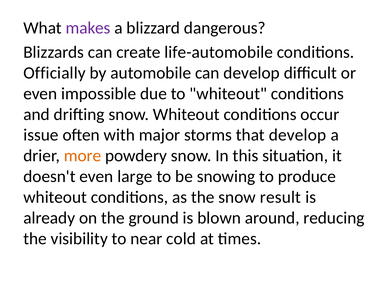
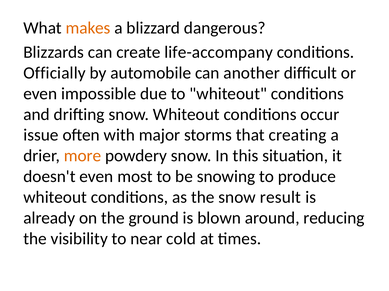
makes colour: purple -> orange
life-automobile: life-automobile -> life-accompany
can develop: develop -> another
that develop: develop -> creating
large: large -> most
